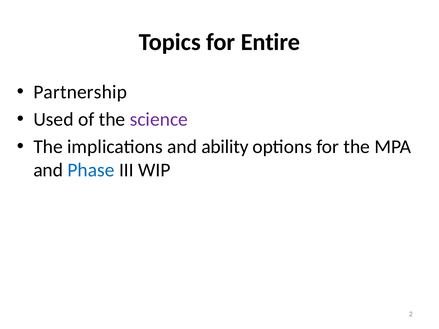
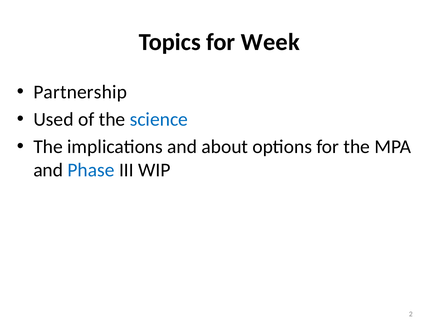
Entire: Entire -> Week
science colour: purple -> blue
ability: ability -> about
